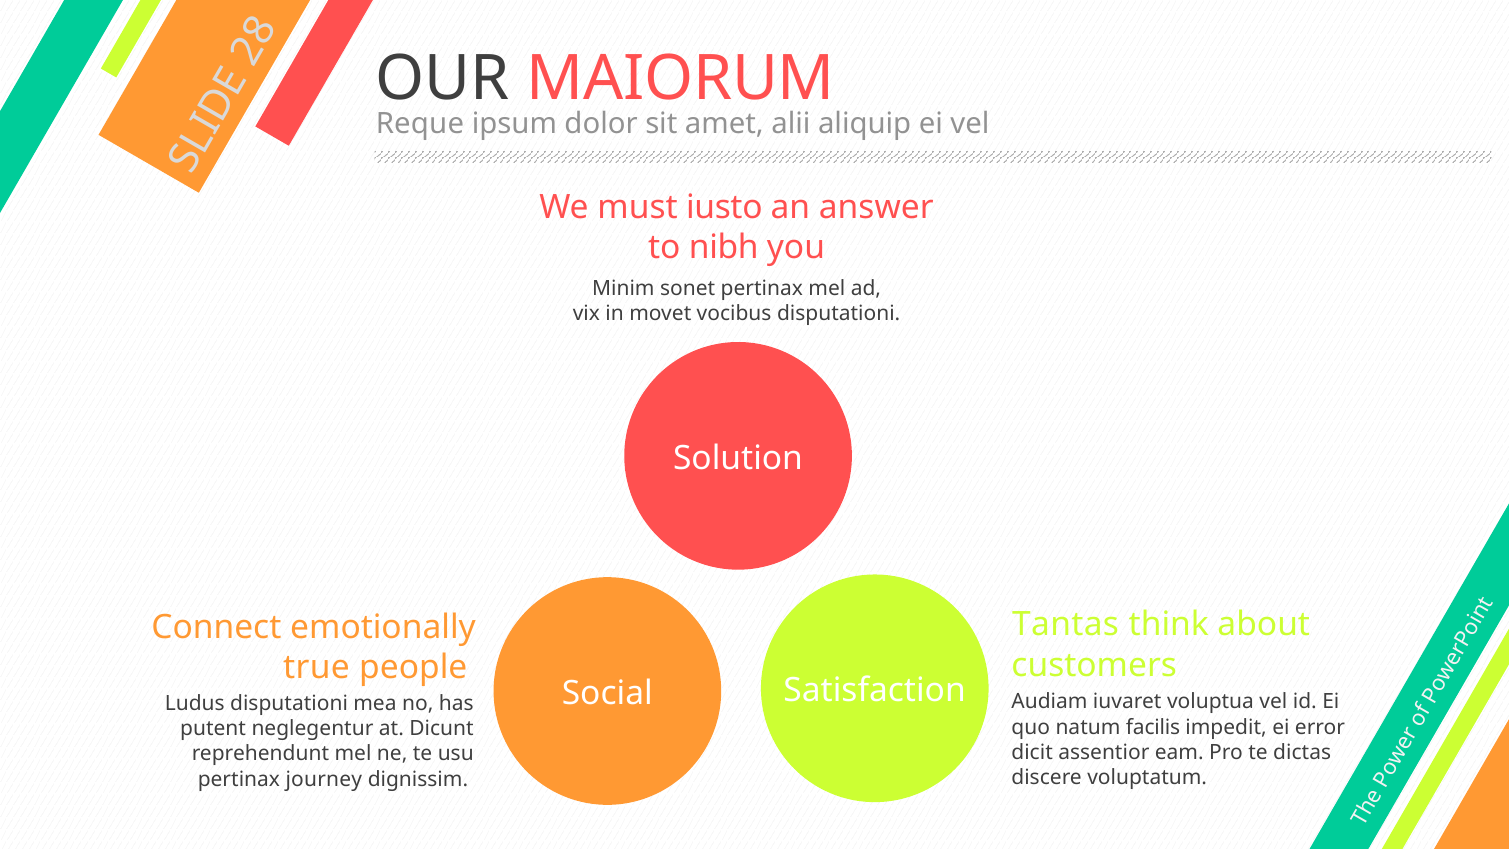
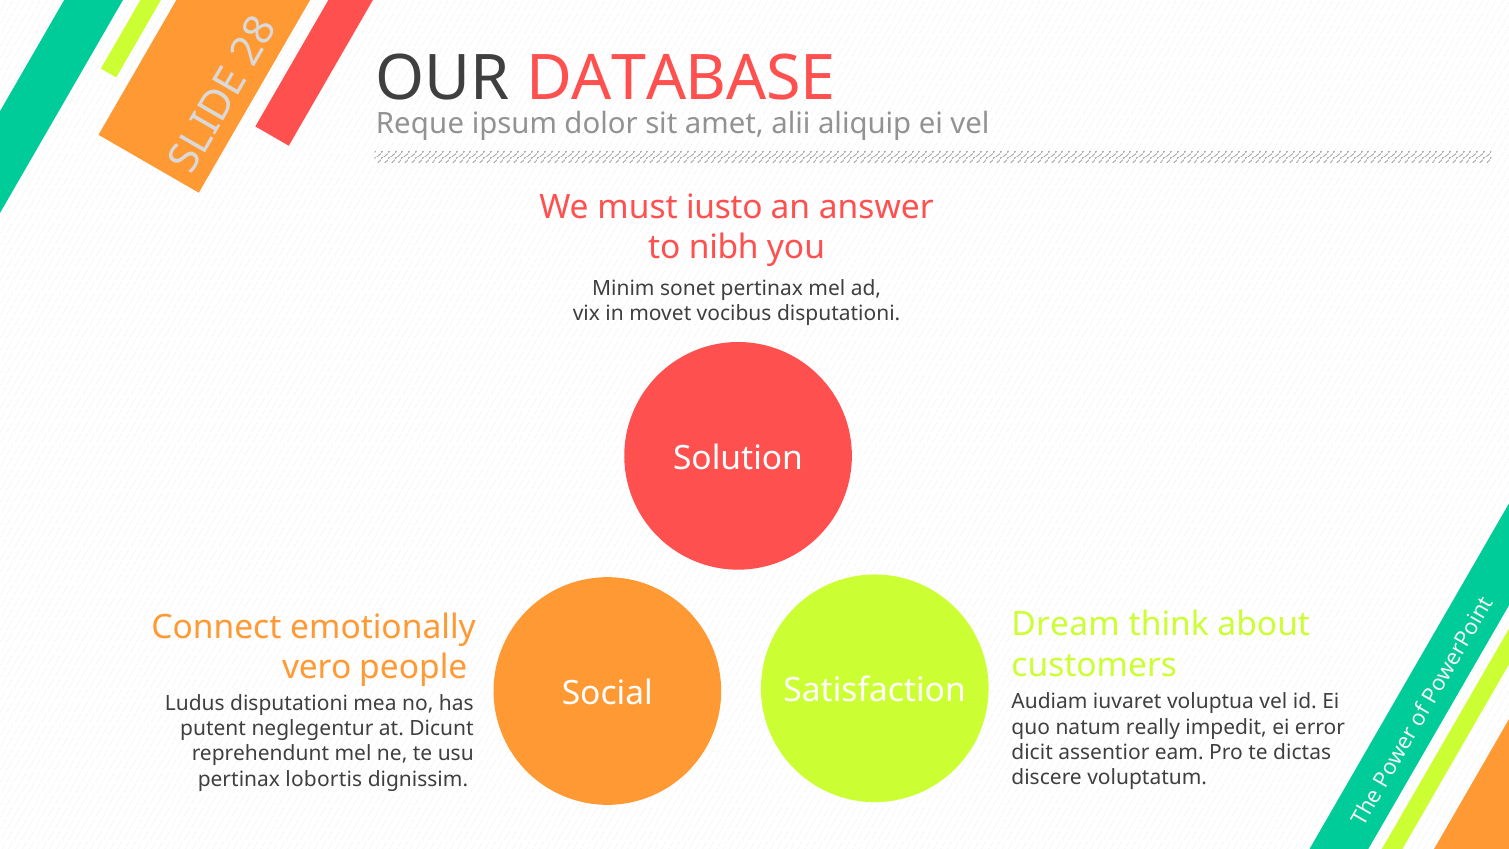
MAIORUM: MAIORUM -> DATABASE
Tantas: Tantas -> Dream
true: true -> vero
facilis: facilis -> really
journey: journey -> lobortis
